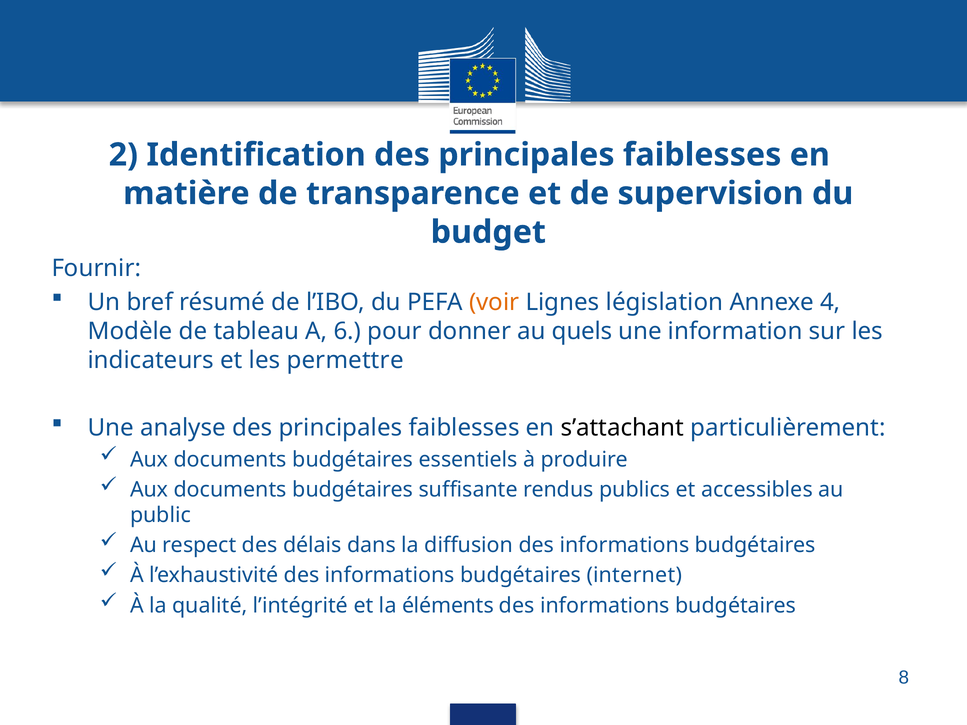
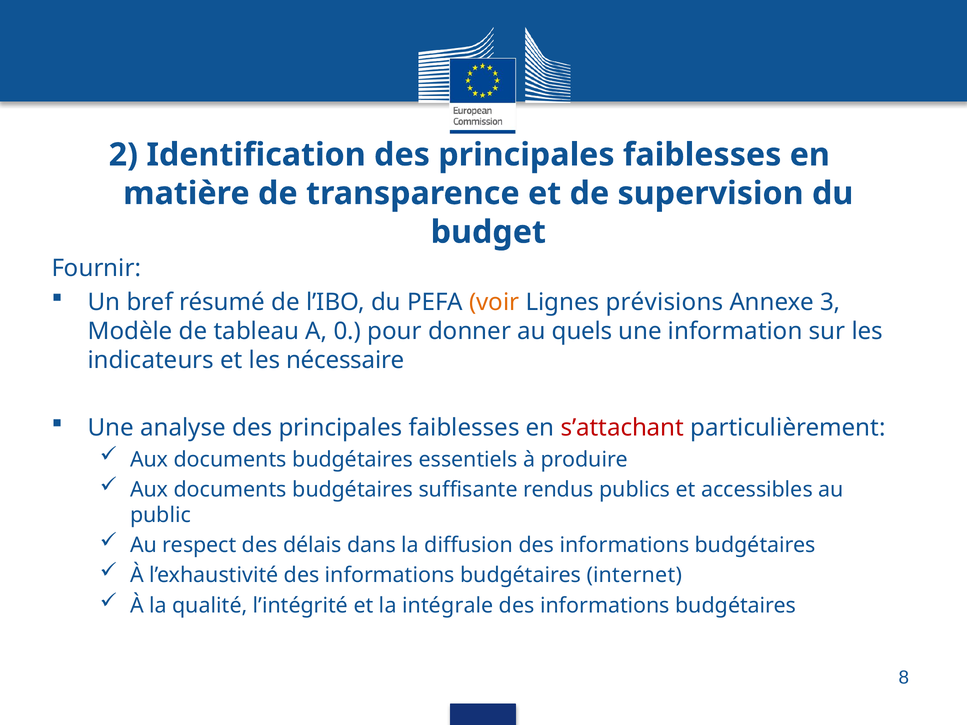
législation: législation -> prévisions
4: 4 -> 3
6: 6 -> 0
permettre: permettre -> nécessaire
s’attachant colour: black -> red
éléments: éléments -> intégrale
